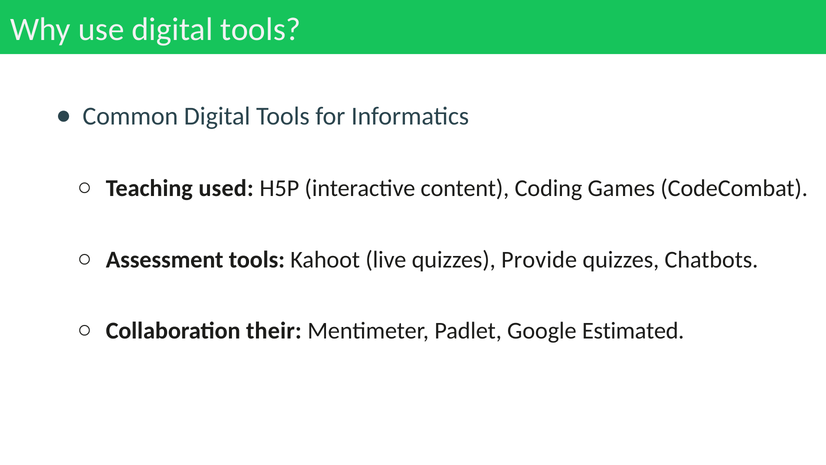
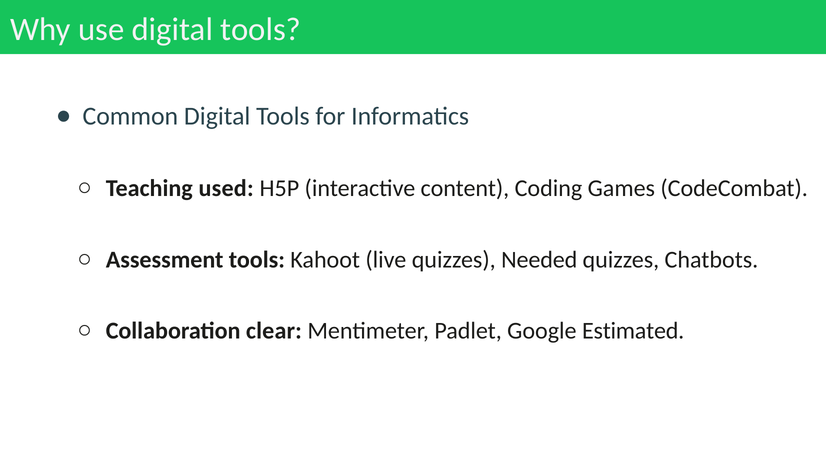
Provide: Provide -> Needed
their: their -> clear
